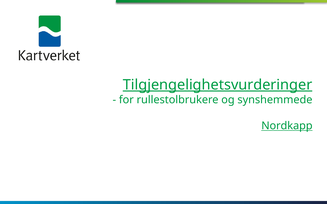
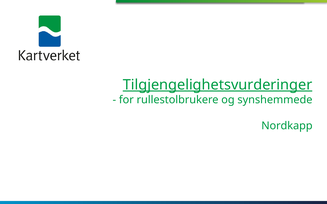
Nordkapp underline: present -> none
